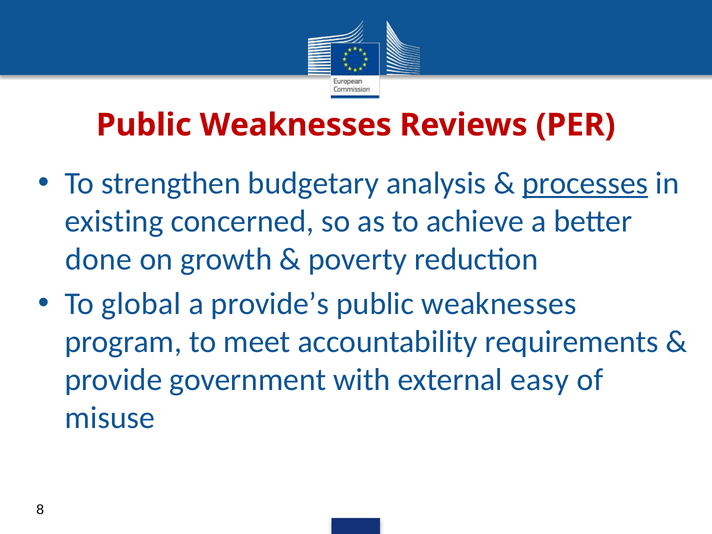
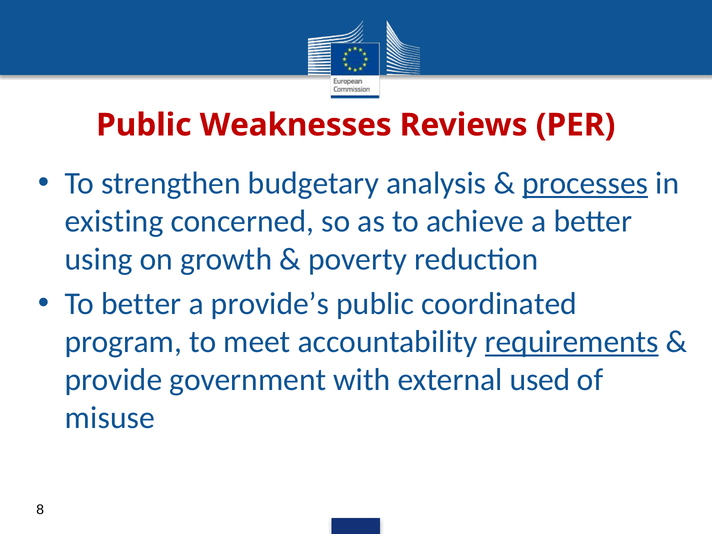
done: done -> using
To global: global -> better
weaknesses at (499, 304): weaknesses -> coordinated
requirements underline: none -> present
easy: easy -> used
